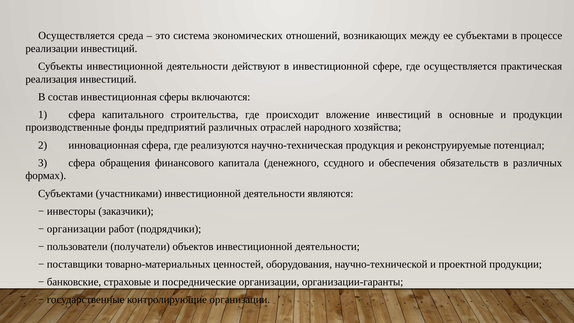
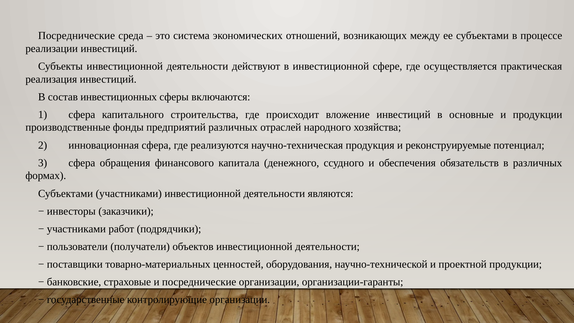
Осуществляется at (77, 36): Осуществляется -> Посреднические
инвестиционная: инвестиционная -> инвестиционных
организации at (76, 229): организации -> участниками
